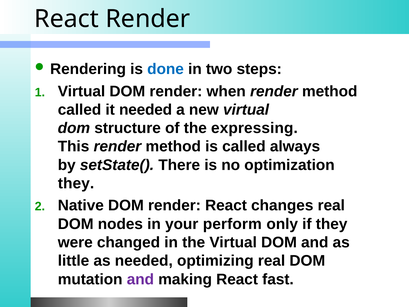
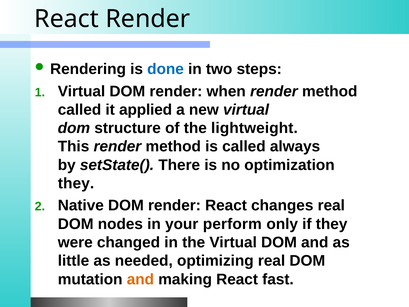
it needed: needed -> applied
expressing: expressing -> lightweight
and at (140, 279) colour: purple -> orange
